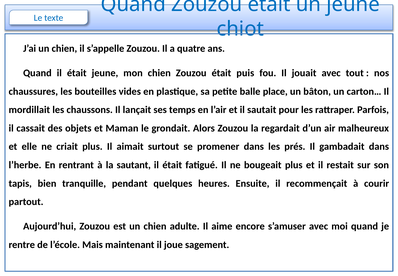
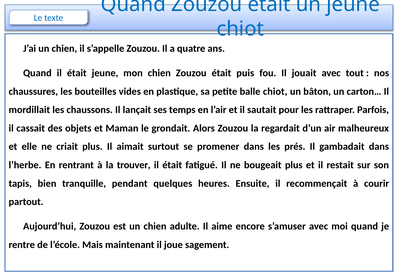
balle place: place -> chiot
sautant: sautant -> trouver
